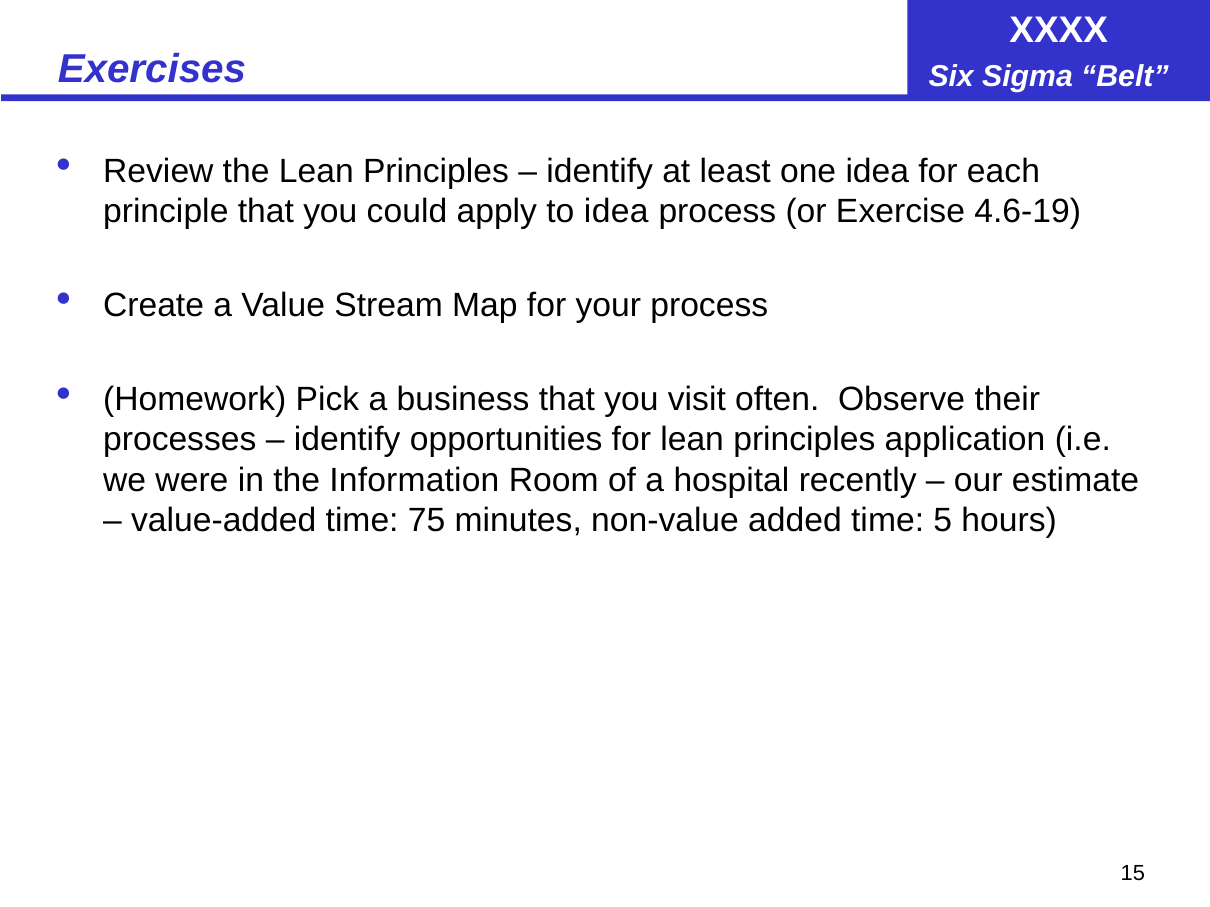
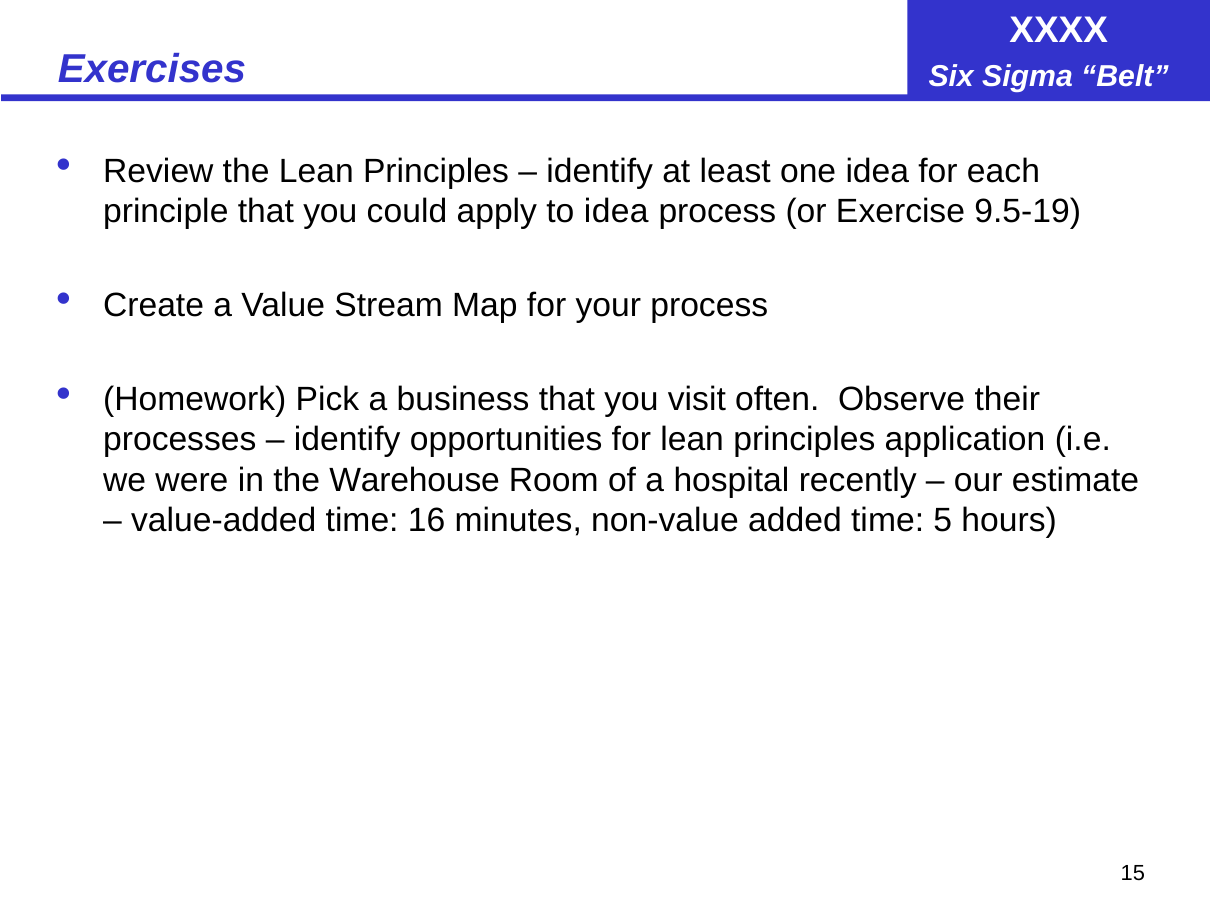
4.6-19: 4.6-19 -> 9.5-19
Information: Information -> Warehouse
75: 75 -> 16
